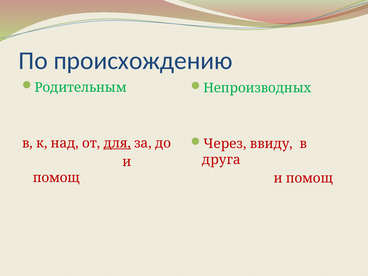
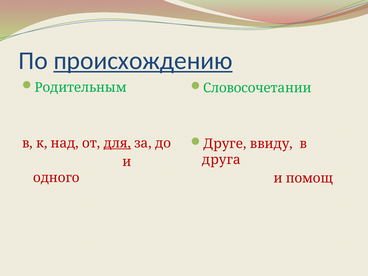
происхождению underline: none -> present
Непроизводных: Непроизводных -> Словосочетании
Через: Через -> Друге
помощ at (56, 178): помощ -> одного
